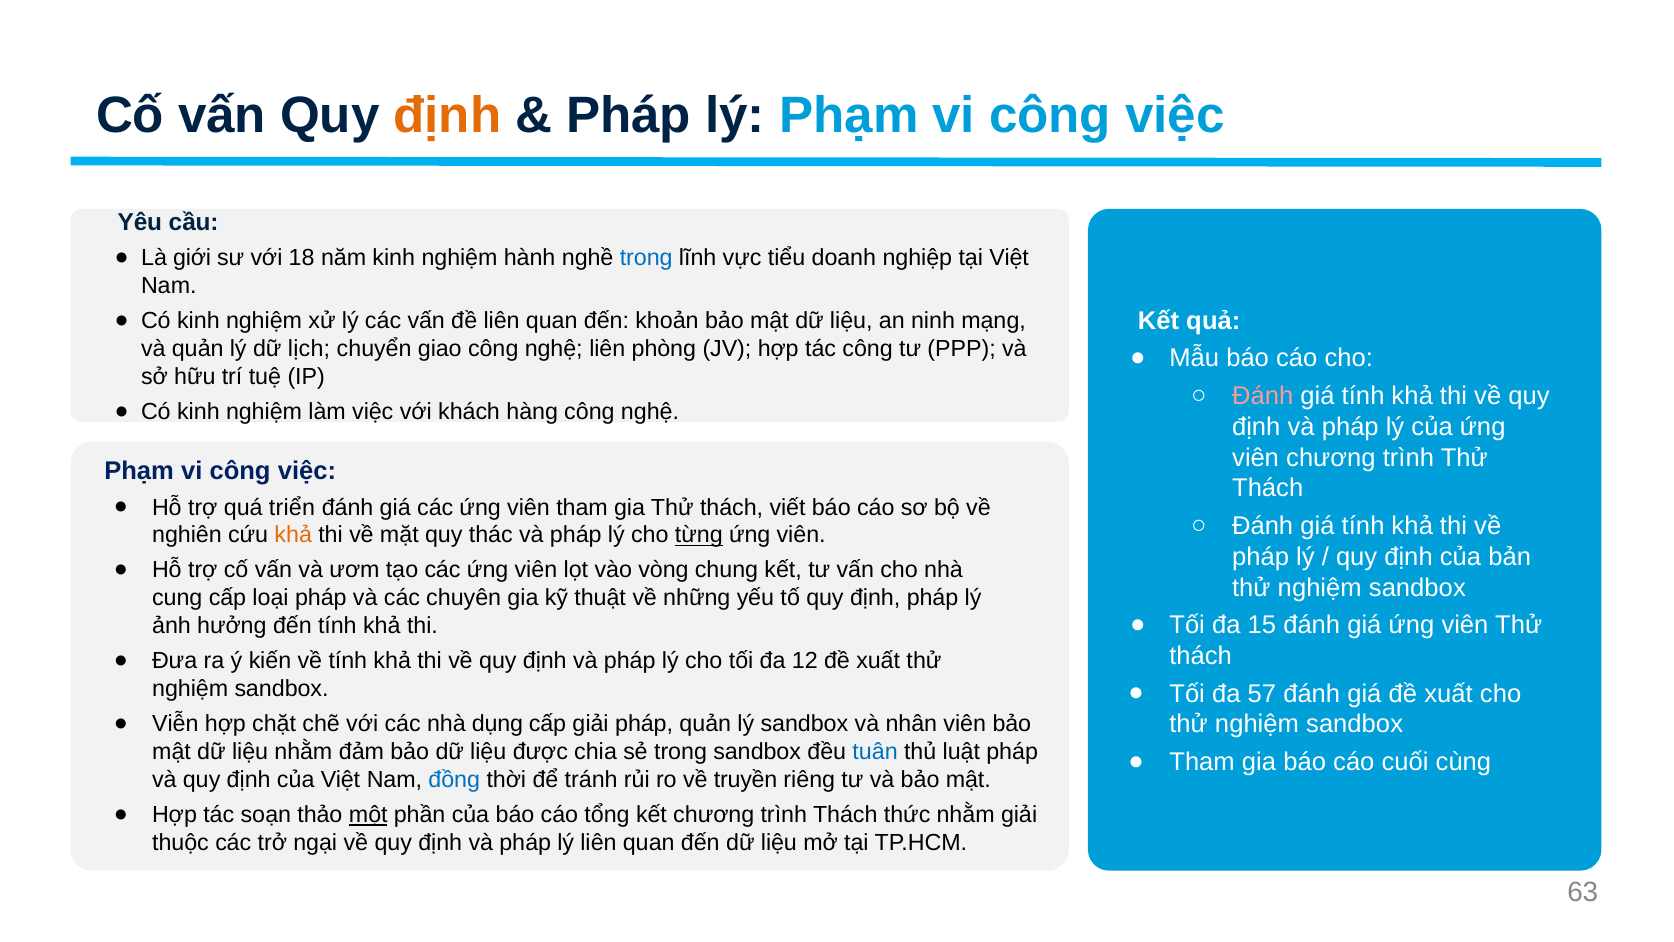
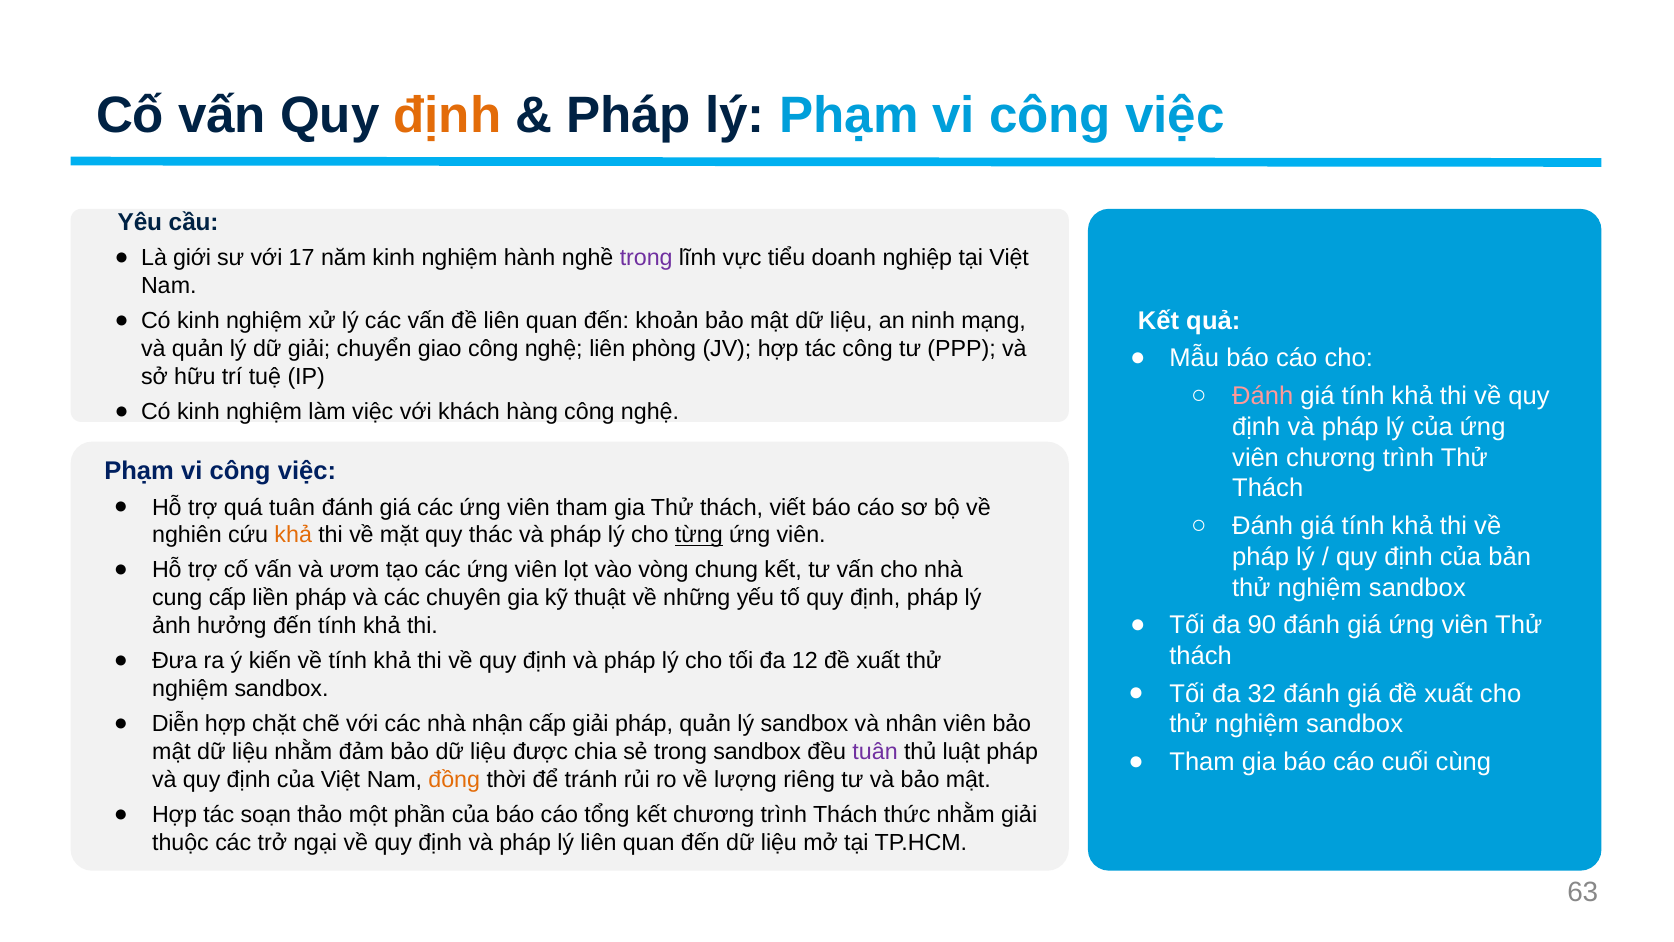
18: 18 -> 17
trong at (646, 258) colour: blue -> purple
dữ lịch: lịch -> giải
quá triển: triển -> tuân
loại: loại -> liền
15: 15 -> 90
57: 57 -> 32
Viễn: Viễn -> Diễn
dụng: dụng -> nhận
tuân at (875, 752) colour: blue -> purple
đồng colour: blue -> orange
truyền: truyền -> lượng
một underline: present -> none
